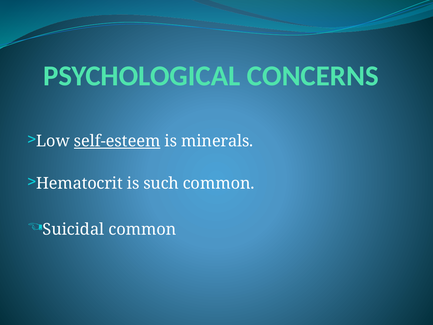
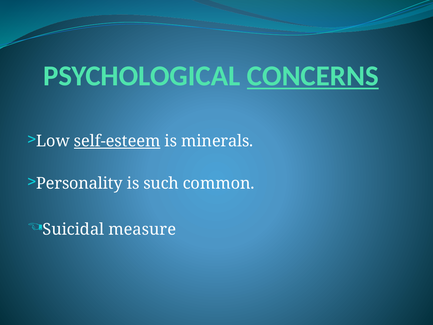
CONCERNS underline: none -> present
Hematocrit: Hematocrit -> Personality
Suicidal common: common -> measure
